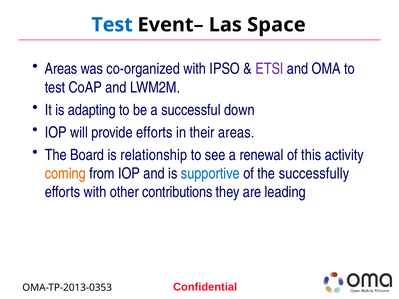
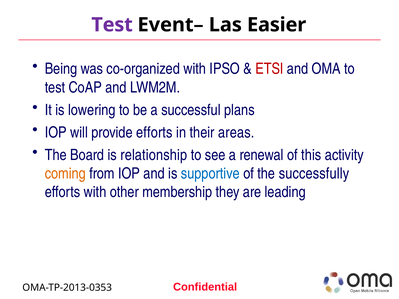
Test at (112, 25) colour: blue -> purple
Space: Space -> Easier
Areas at (61, 69): Areas -> Being
ETSI colour: purple -> red
adapting: adapting -> lowering
down: down -> plans
contributions: contributions -> membership
